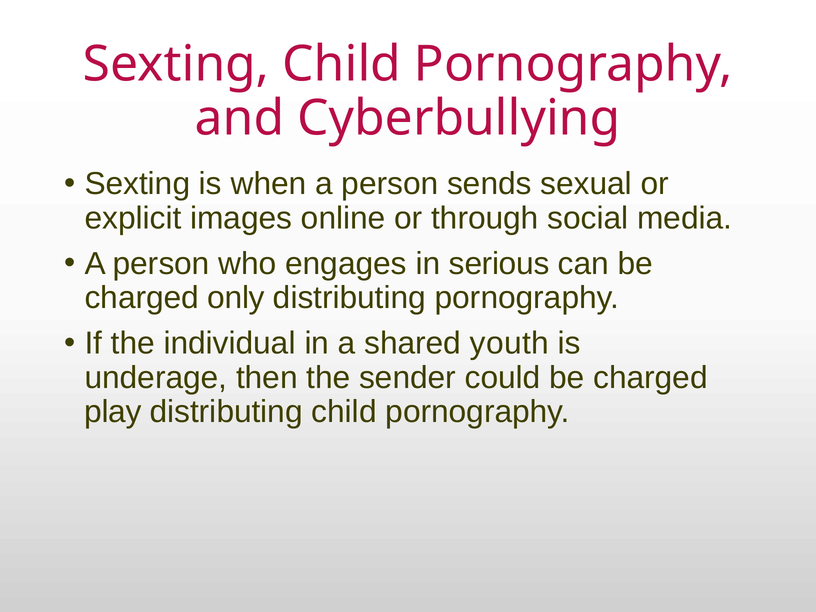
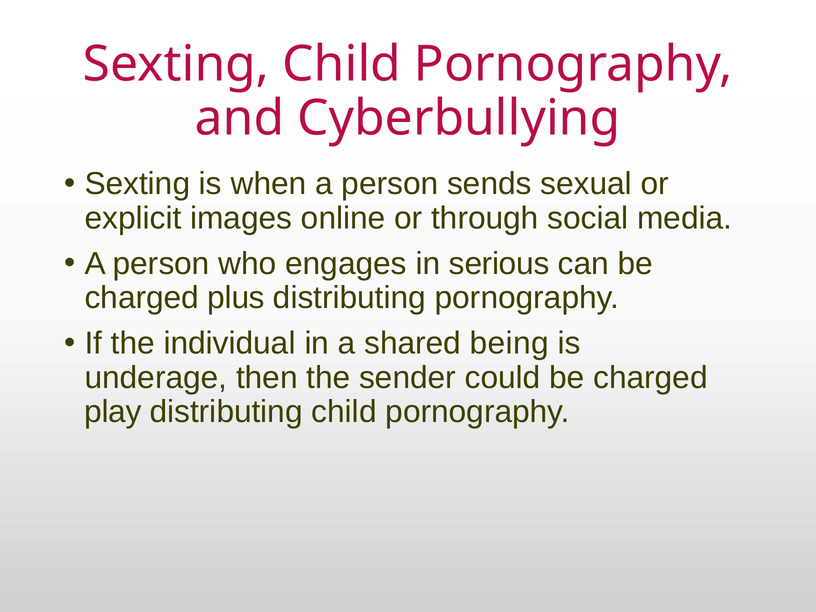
only: only -> plus
youth: youth -> being
